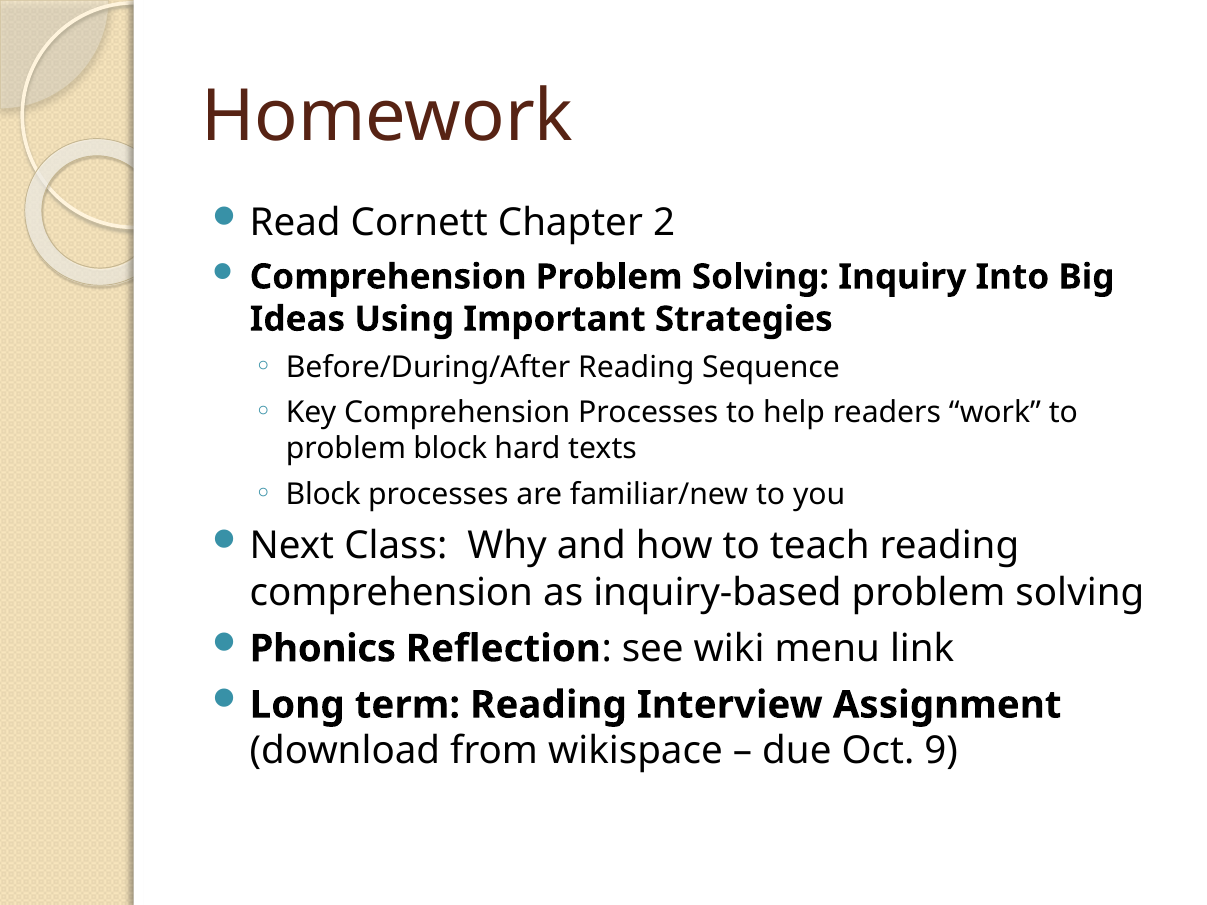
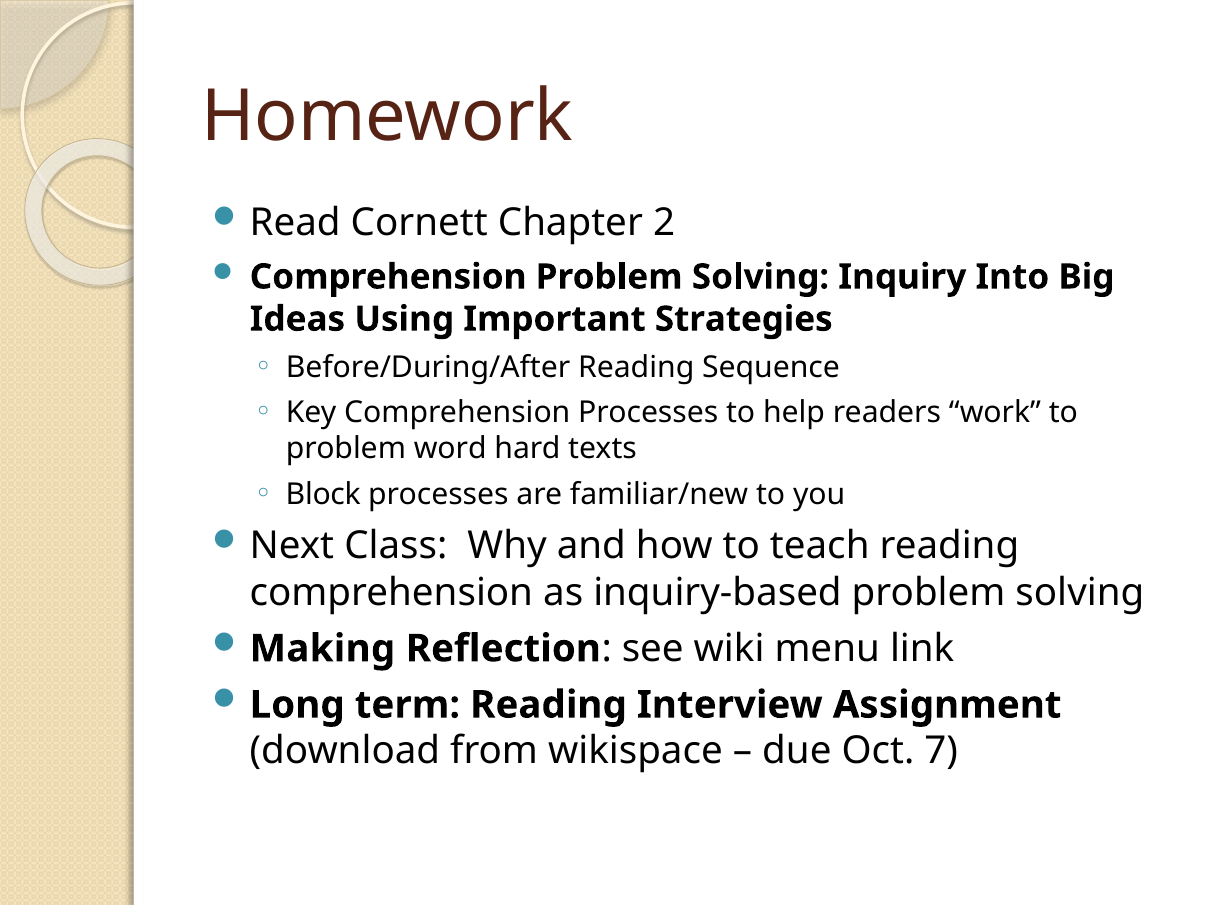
problem block: block -> word
Phonics: Phonics -> Making
9: 9 -> 7
